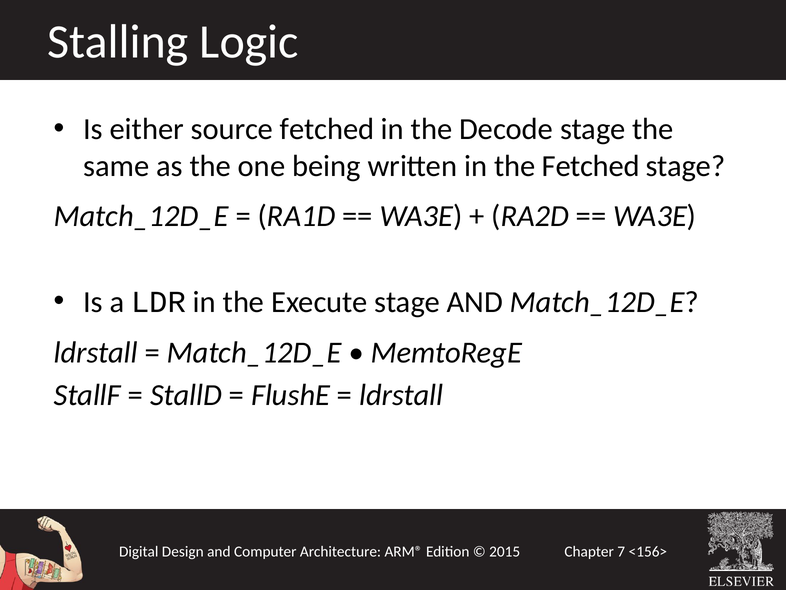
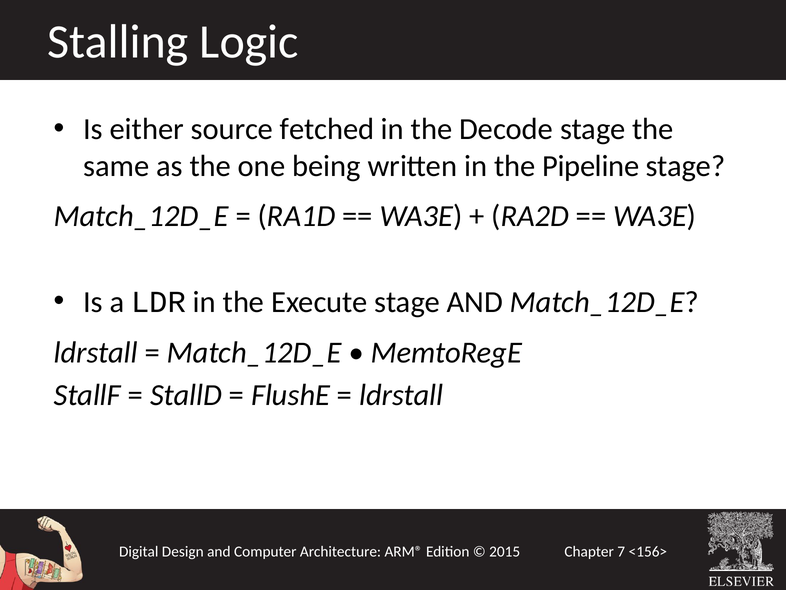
the Fetched: Fetched -> Pipeline
